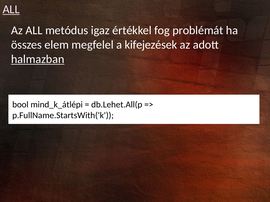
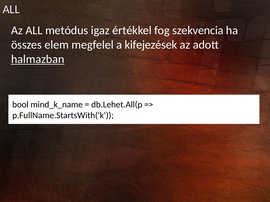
ALL at (11, 9) underline: present -> none
problémát: problémát -> szekvencia
mind_k_átlépi: mind_k_átlépi -> mind_k_name
